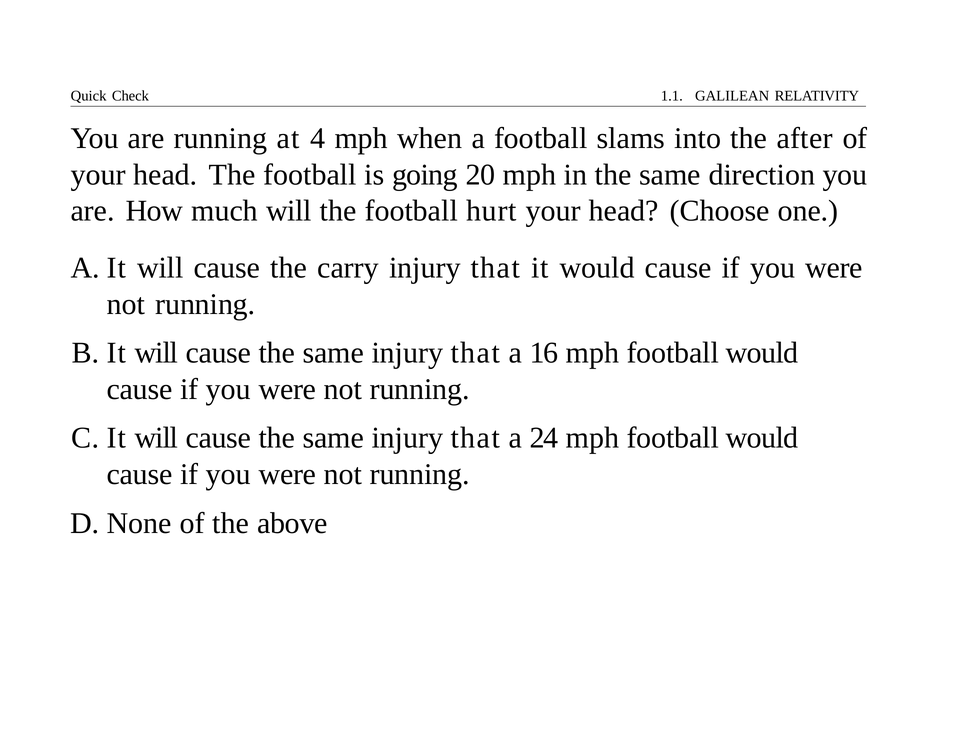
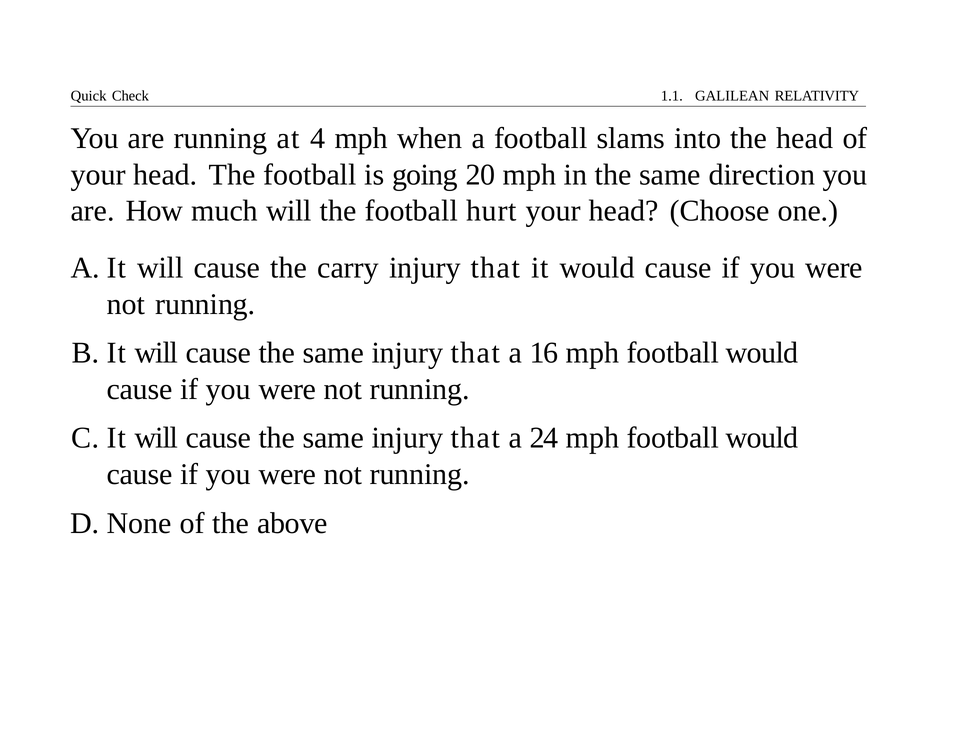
the after: after -> head
